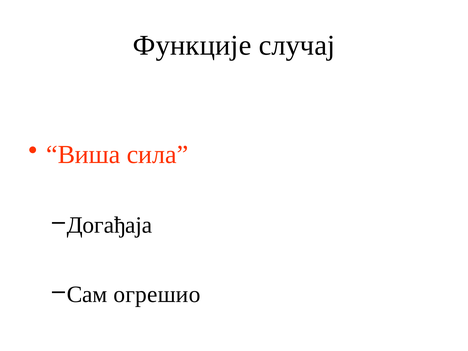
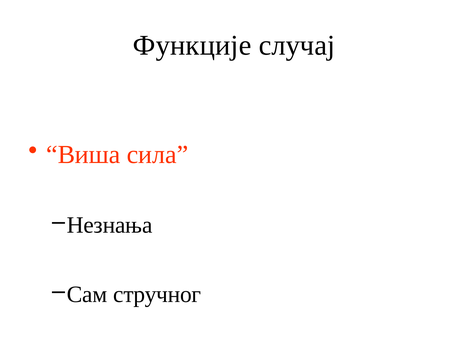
Догађаја: Догађаја -> Незнања
огрешио: огрешио -> стручног
